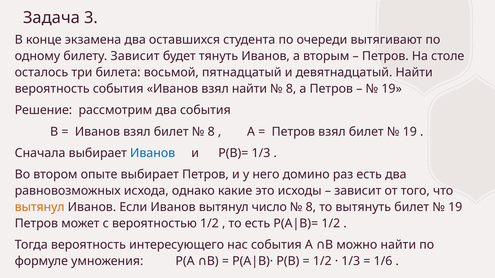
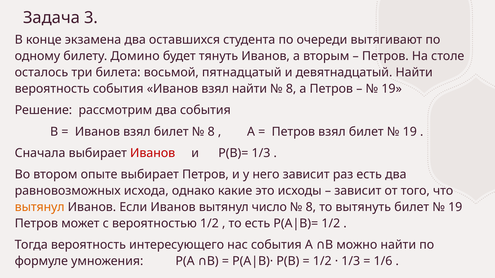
билету Зависит: Зависит -> Домино
Иванов at (153, 153) colour: blue -> red
него домино: домино -> зависит
